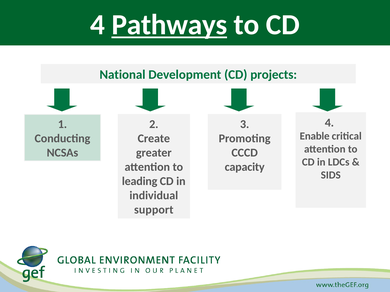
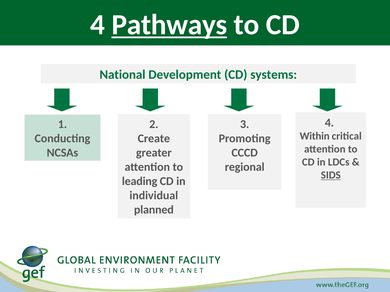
projects: projects -> systems
Enable: Enable -> Within
capacity: capacity -> regional
SIDS underline: none -> present
support: support -> planned
